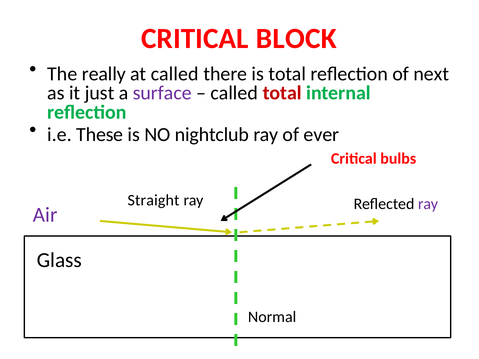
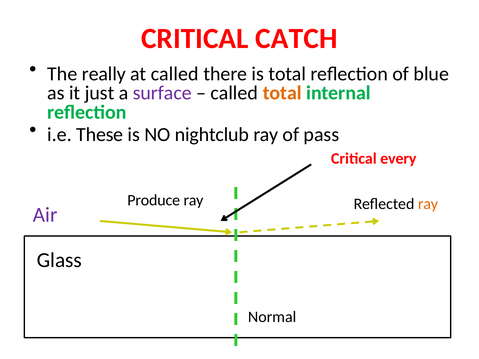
BLOCK: BLOCK -> CATCH
next: next -> blue
total at (282, 93) colour: red -> orange
ever: ever -> pass
bulbs: bulbs -> every
Straight: Straight -> Produce
ray at (428, 204) colour: purple -> orange
